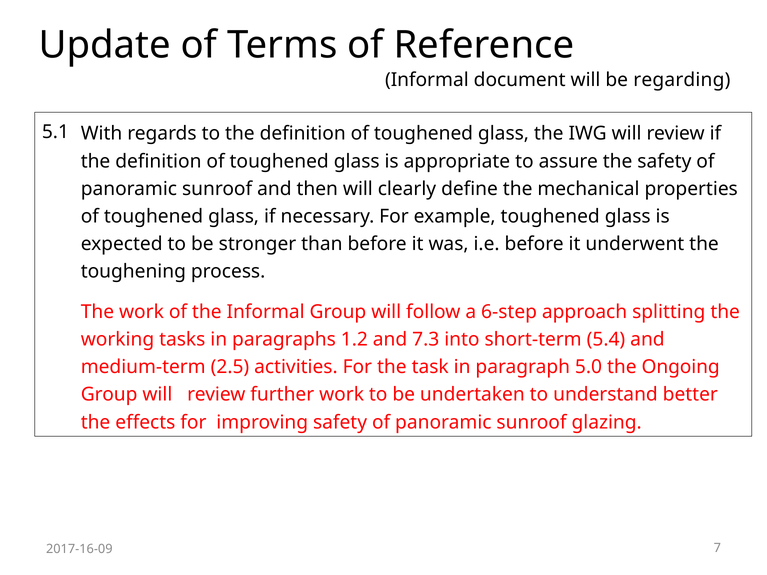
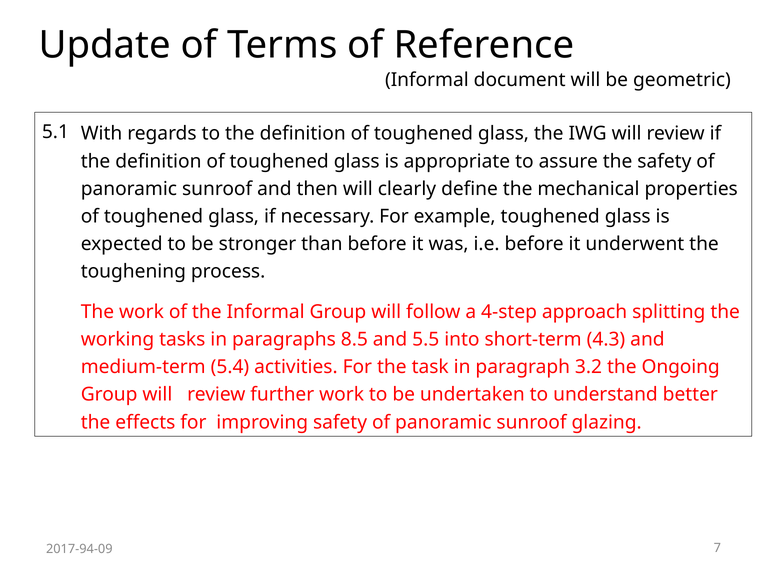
regarding: regarding -> geometric
6-step: 6-step -> 4-step
1.2: 1.2 -> 8.5
7.3: 7.3 -> 5.5
5.4: 5.4 -> 4.3
2.5: 2.5 -> 5.4
5.0: 5.0 -> 3.2
2017-16-09: 2017-16-09 -> 2017-94-09
